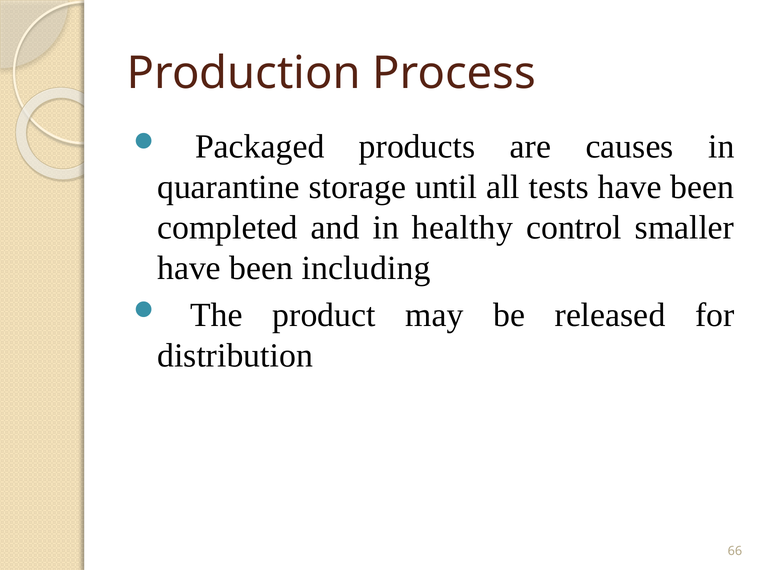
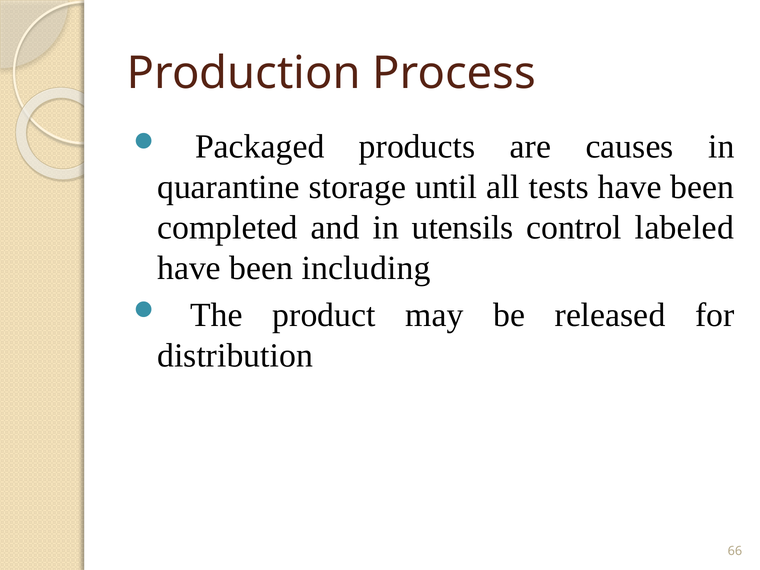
healthy: healthy -> utensils
smaller: smaller -> labeled
